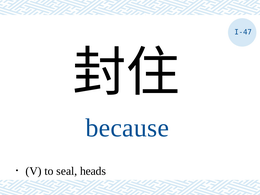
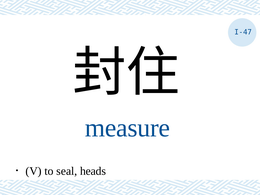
because: because -> measure
